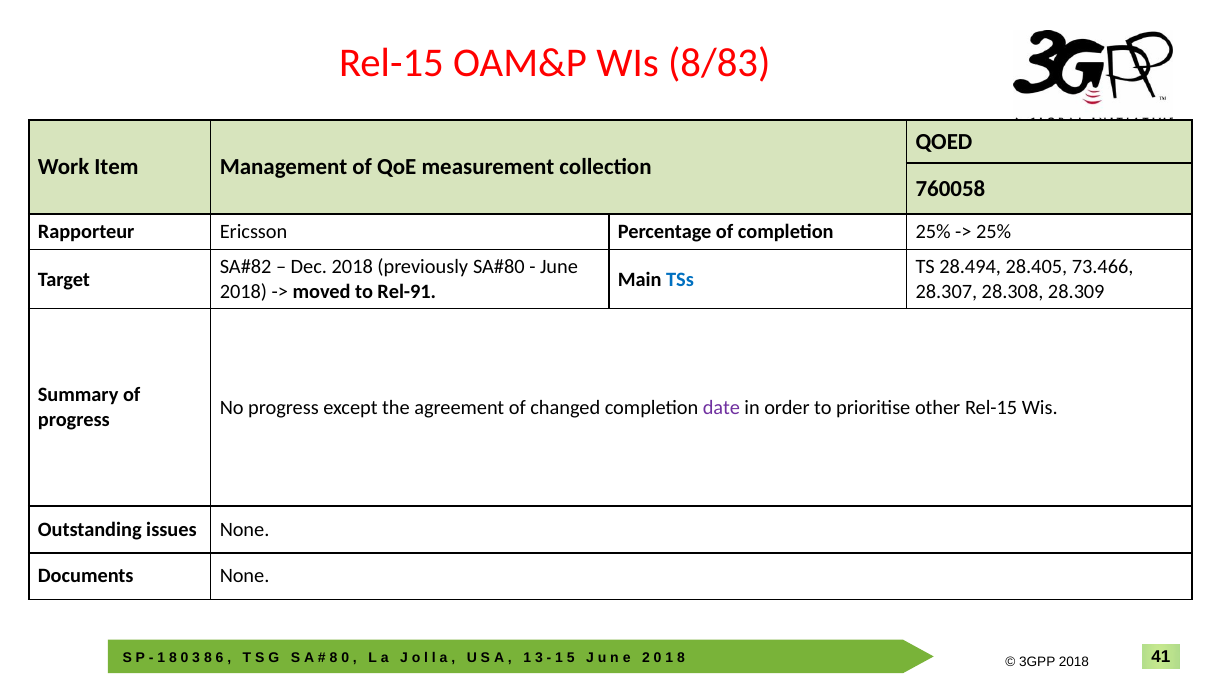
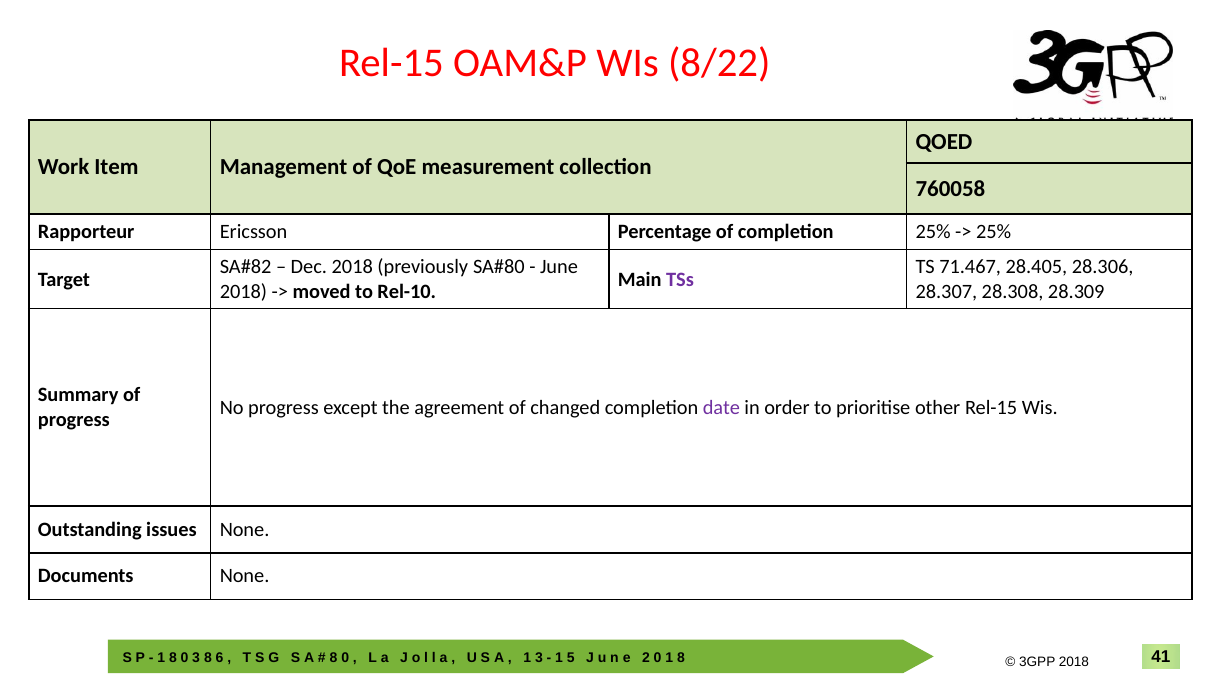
8/83: 8/83 -> 8/22
28.494: 28.494 -> 71.467
73.466: 73.466 -> 28.306
TSs colour: blue -> purple
Rel-91: Rel-91 -> Rel-10
